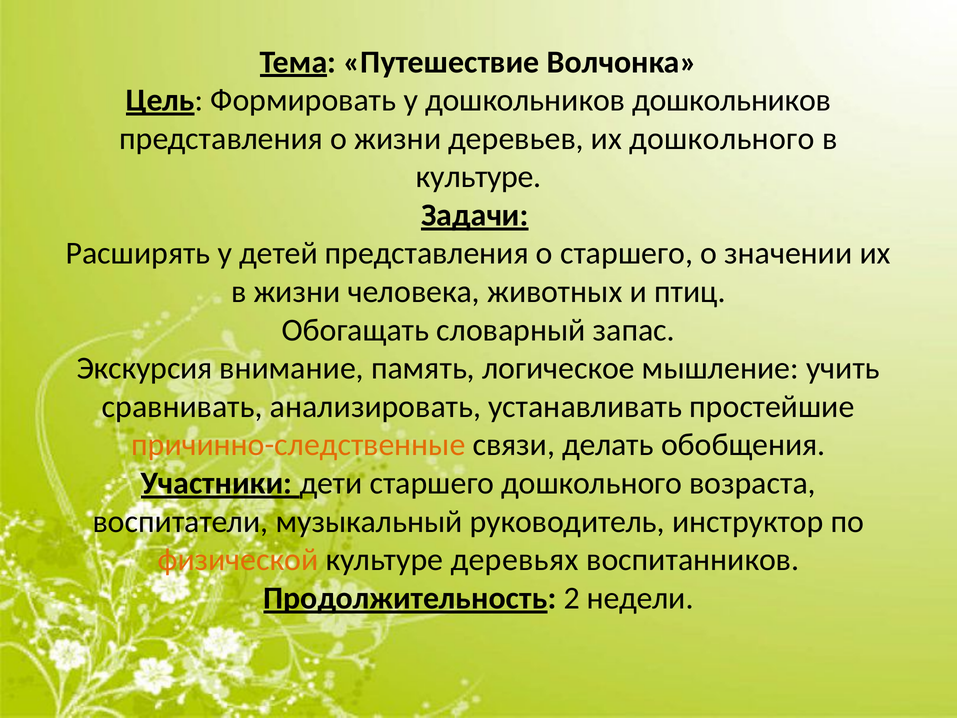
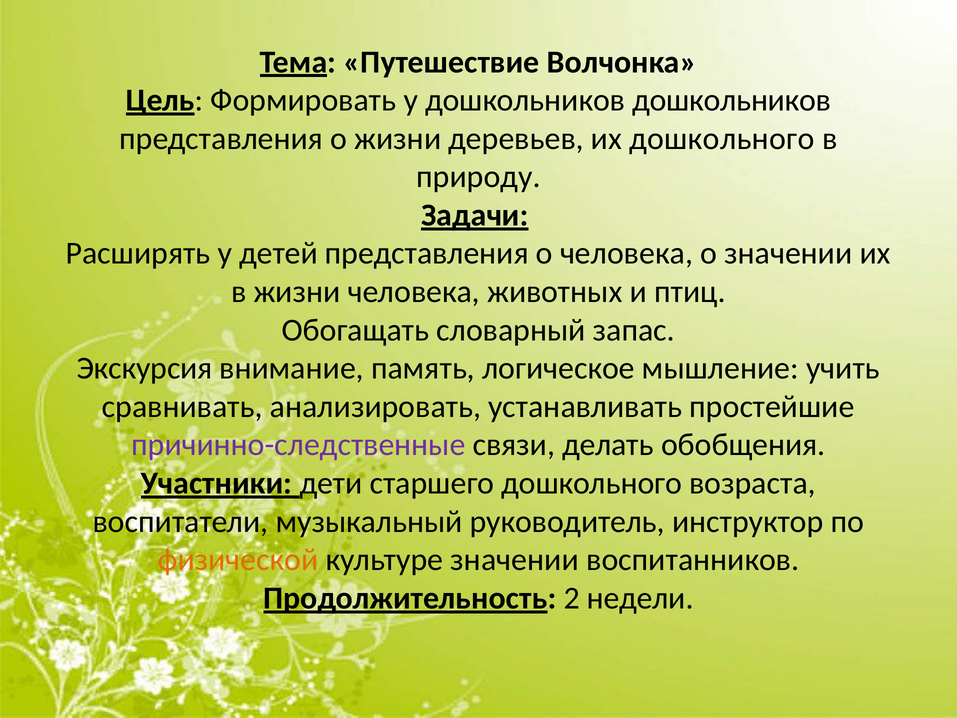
культуре at (479, 177): культуре -> природу
о старшего: старшего -> человека
причинно-следственные colour: orange -> purple
культуре деревьях: деревьях -> значении
